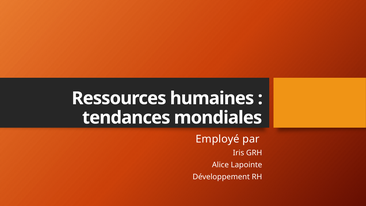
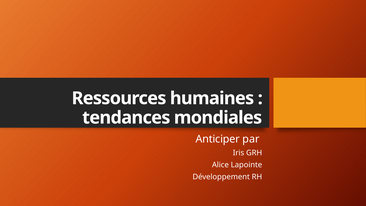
Employé: Employé -> Anticiper
